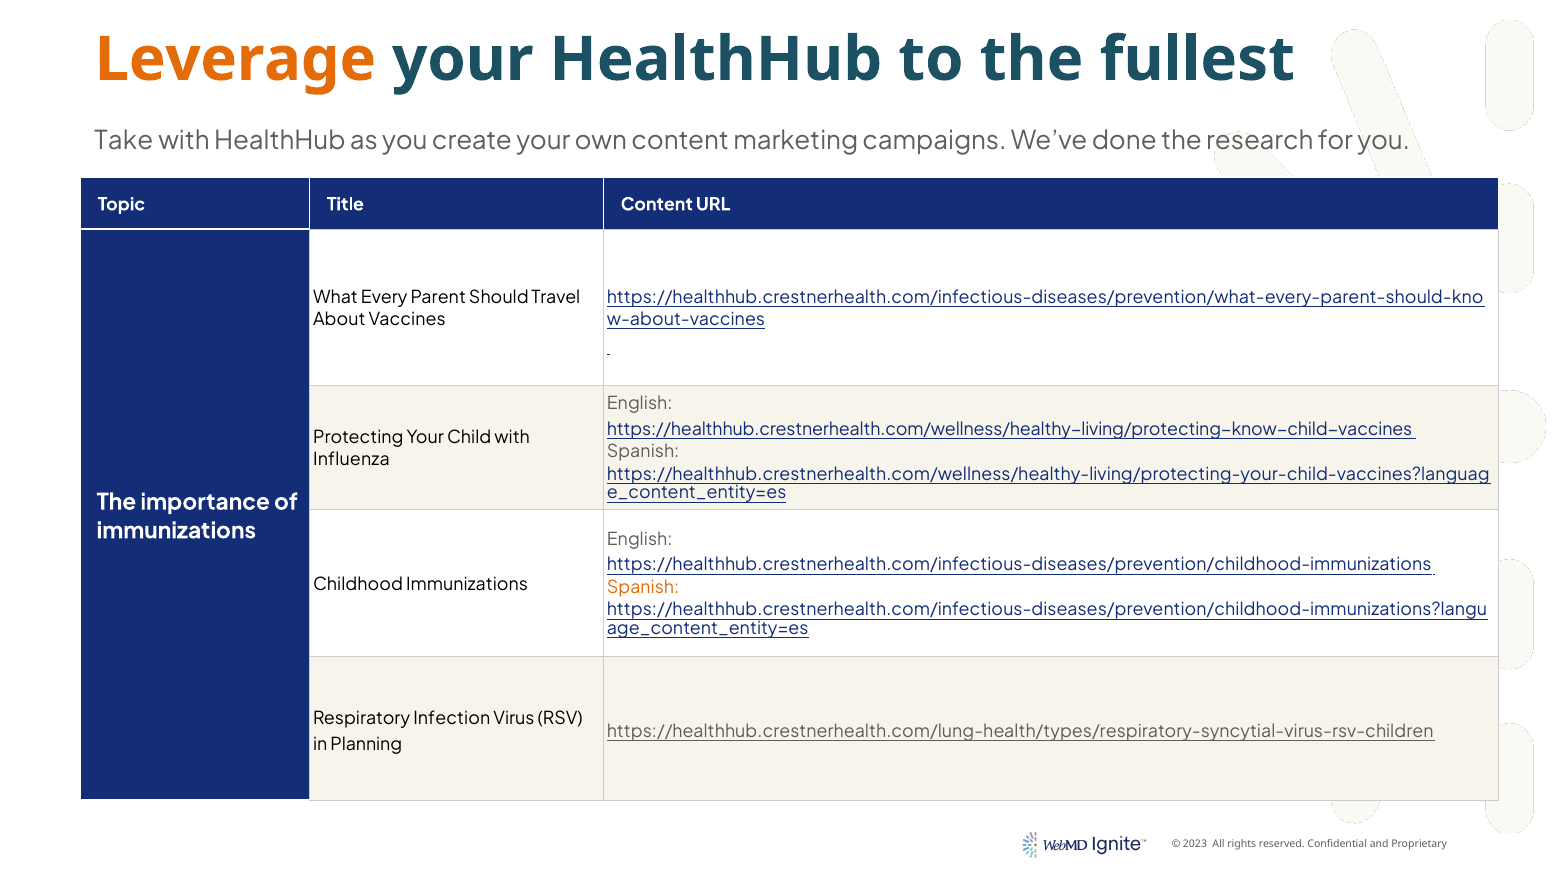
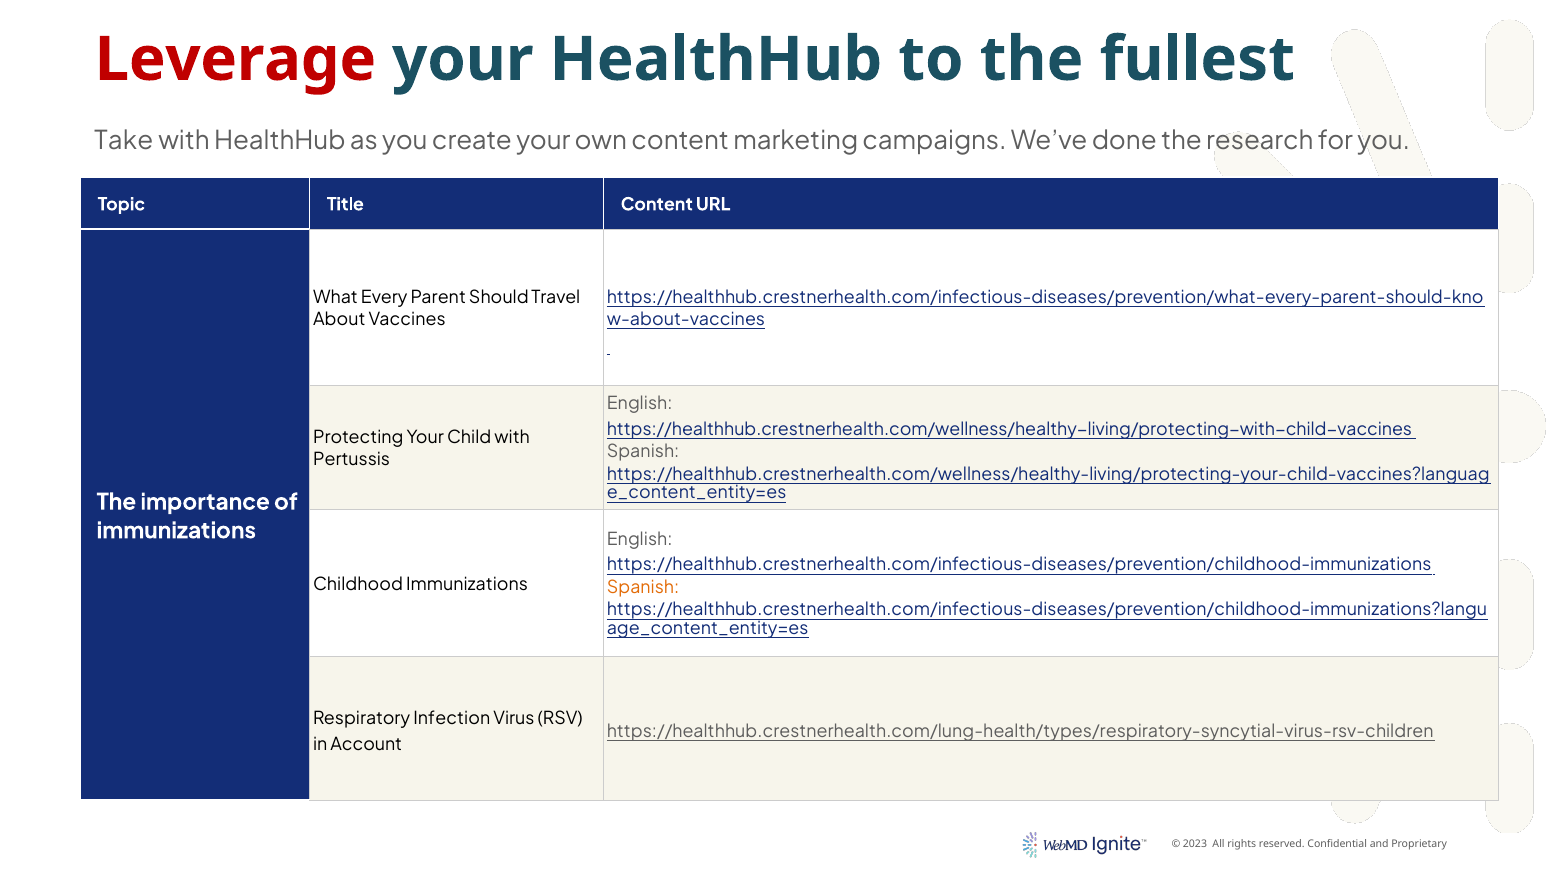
Leverage colour: orange -> red
https://healthhub.crestnerhealth.com/wellness/healthy-living/protecting-know-child-vaccines: https://healthhub.crestnerhealth.com/wellness/healthy-living/protecting-know-child-vaccines -> https://healthhub.crestnerhealth.com/wellness/healthy-living/protecting-with-child-vaccines
Influenza: Influenza -> Pertussis
Planning: Planning -> Account
